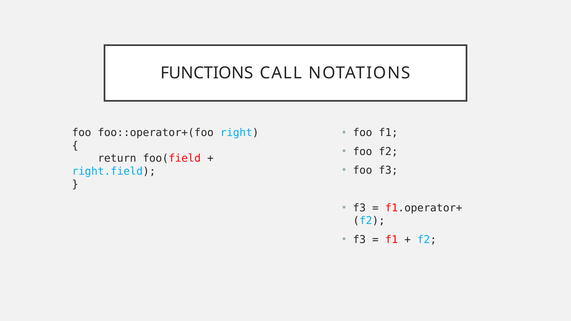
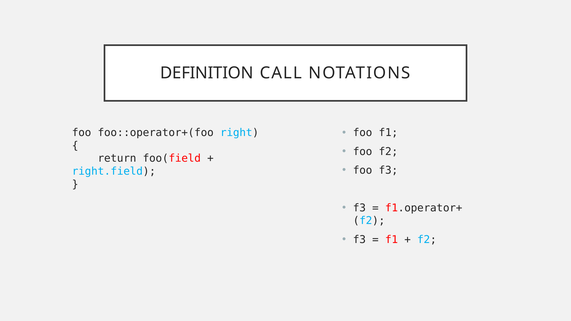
FUNCTIONS: FUNCTIONS -> DEFINITION
